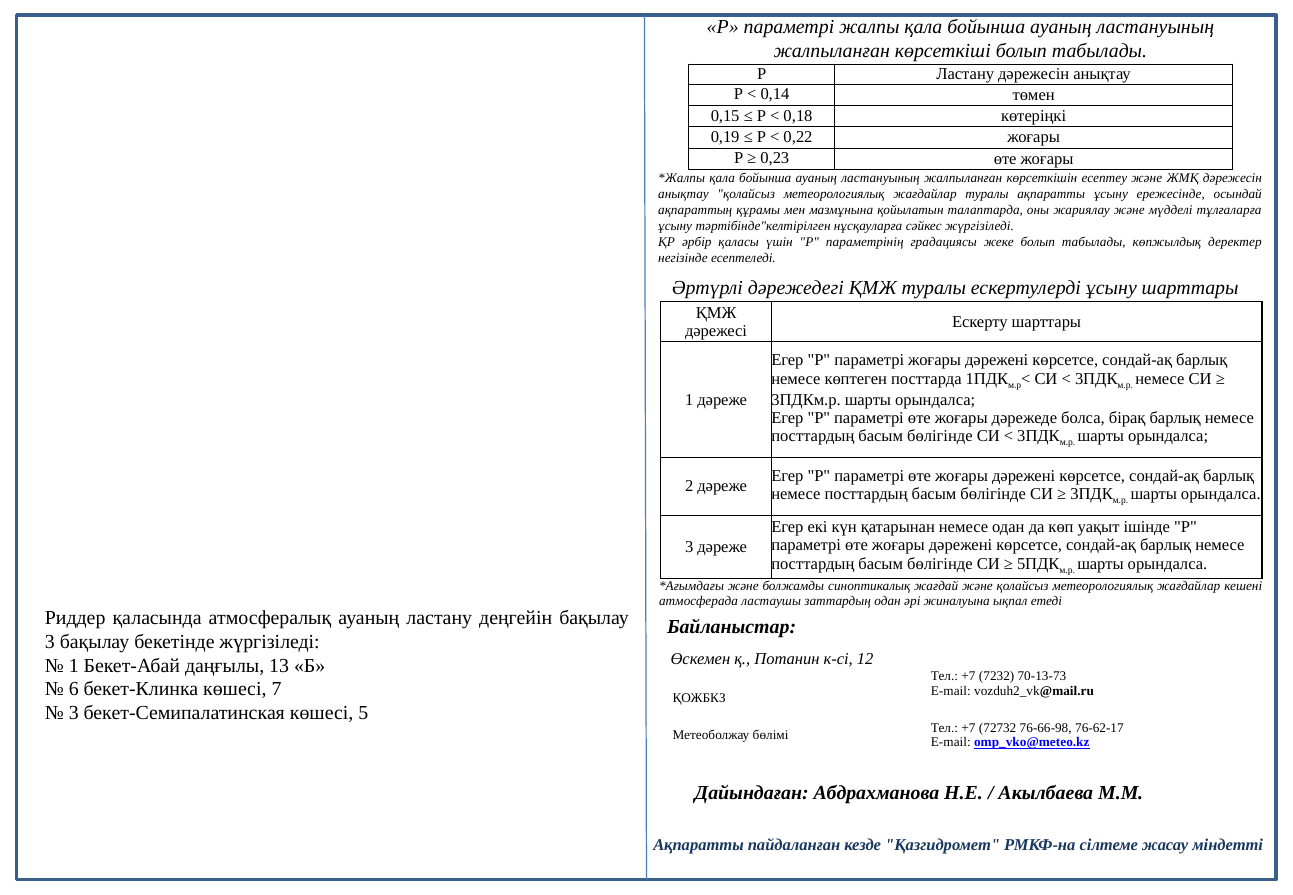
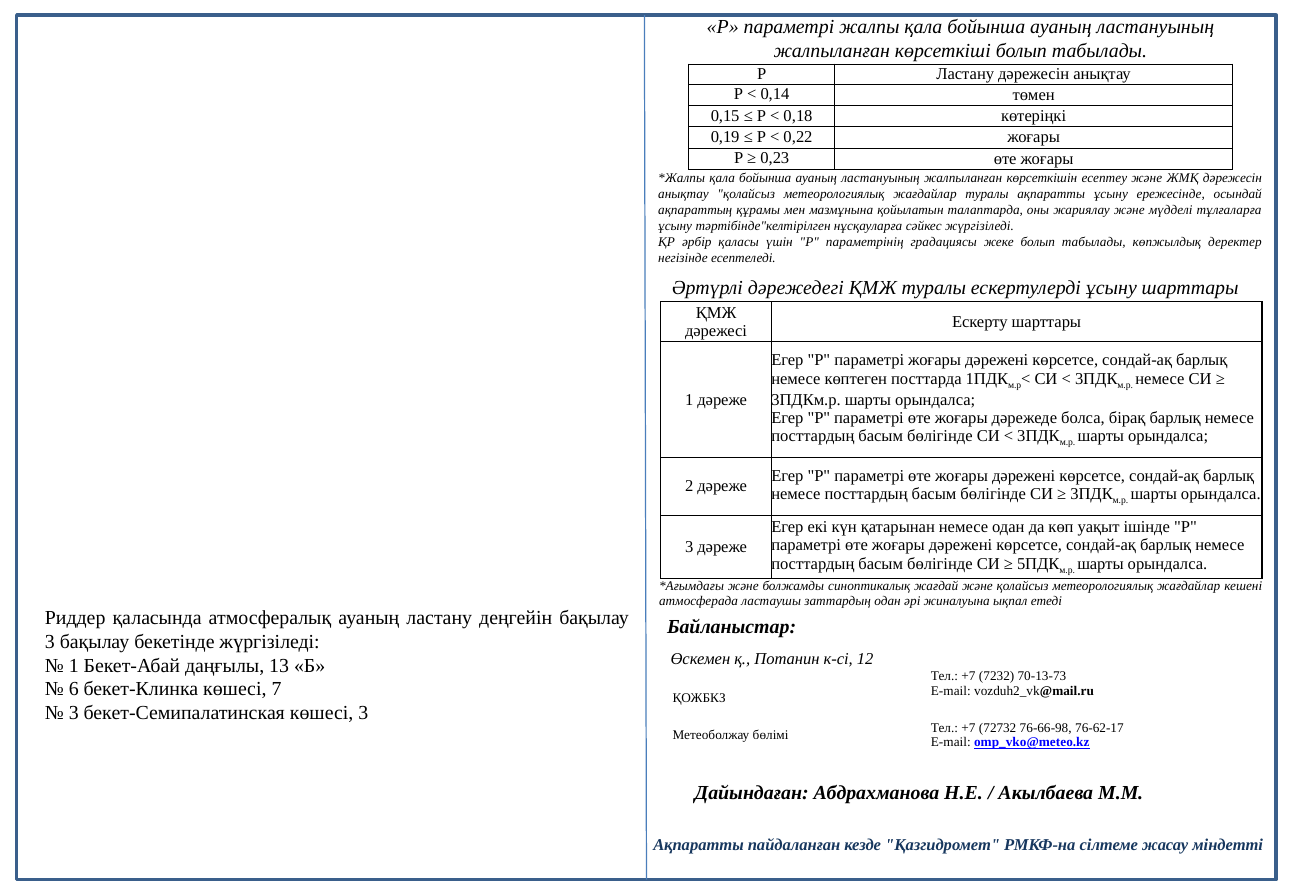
көшесі 5: 5 -> 3
